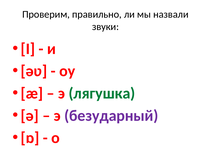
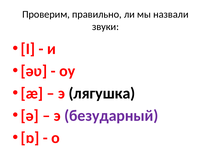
лягушка colour: green -> black
